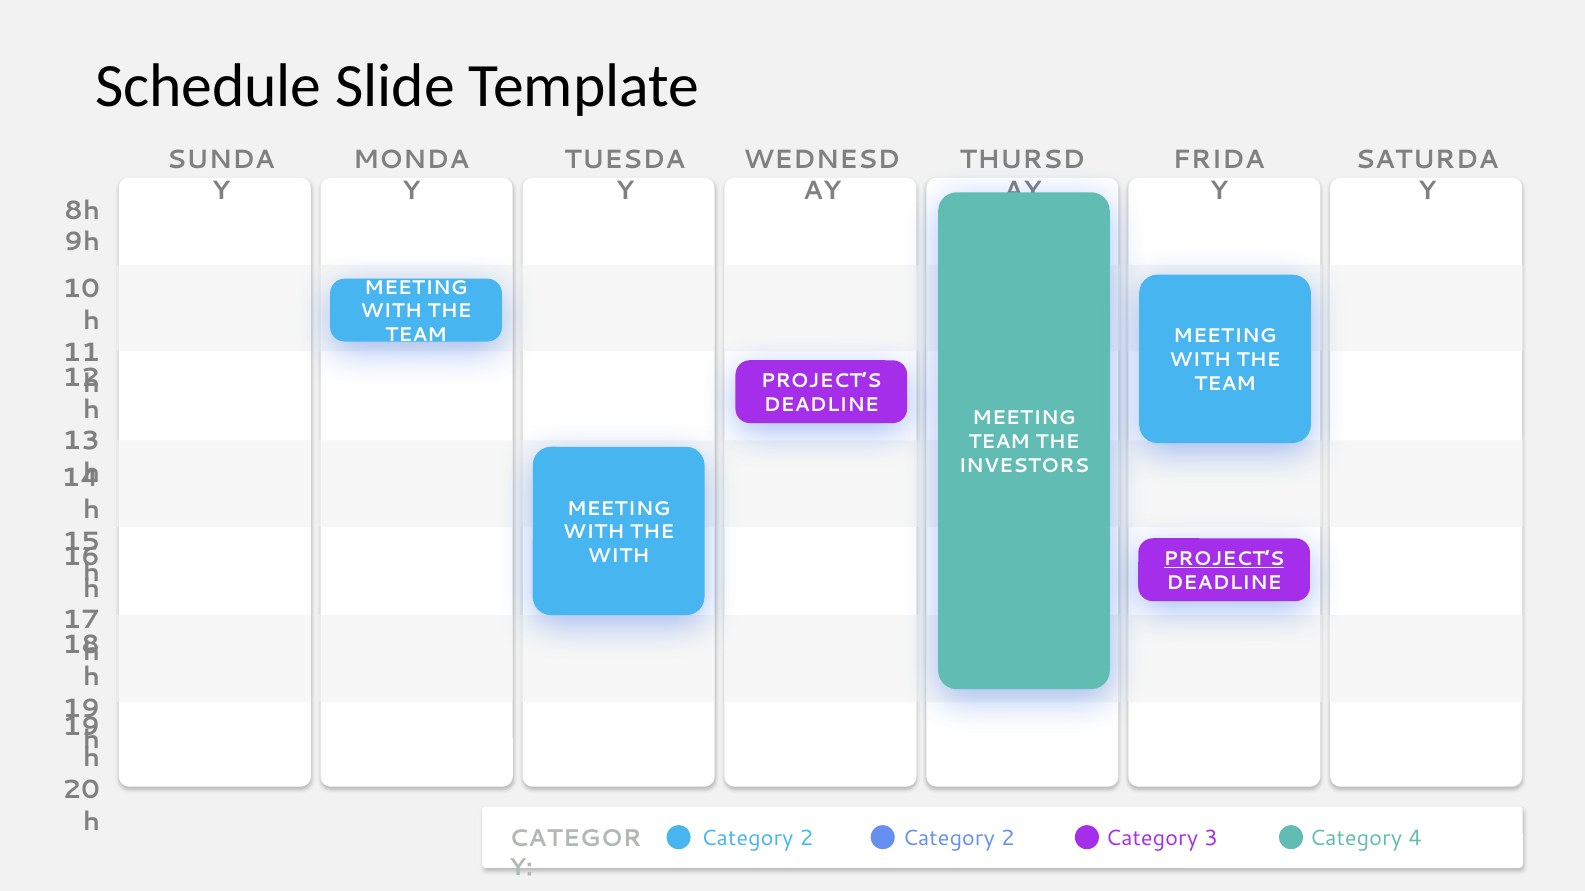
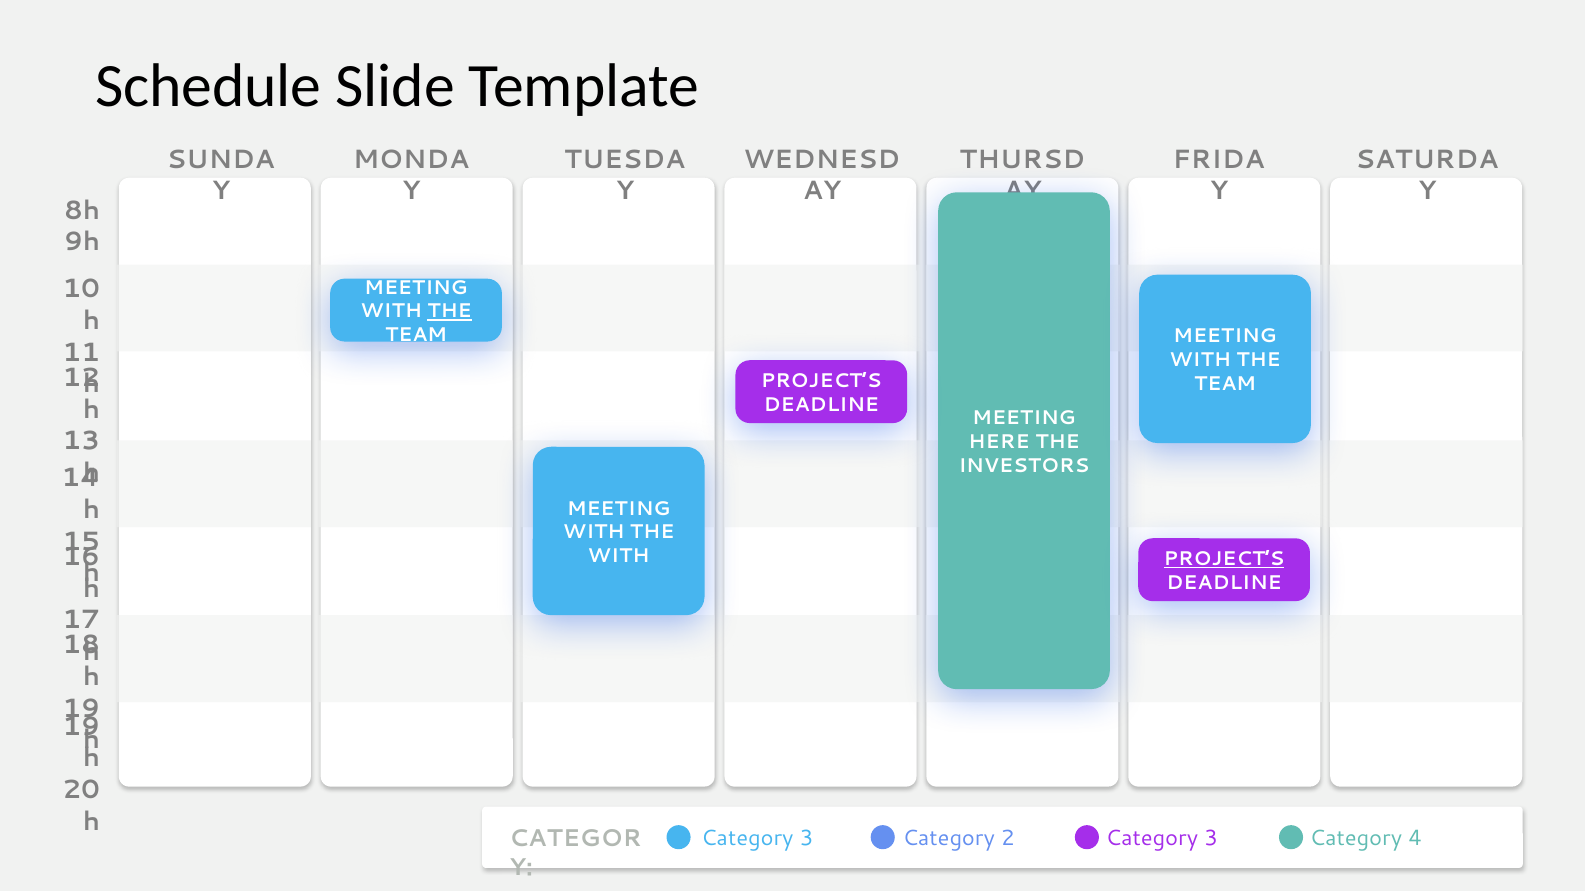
THE at (449, 312) underline: none -> present
TEAM at (999, 442): TEAM -> HERE
2 at (807, 839): 2 -> 3
